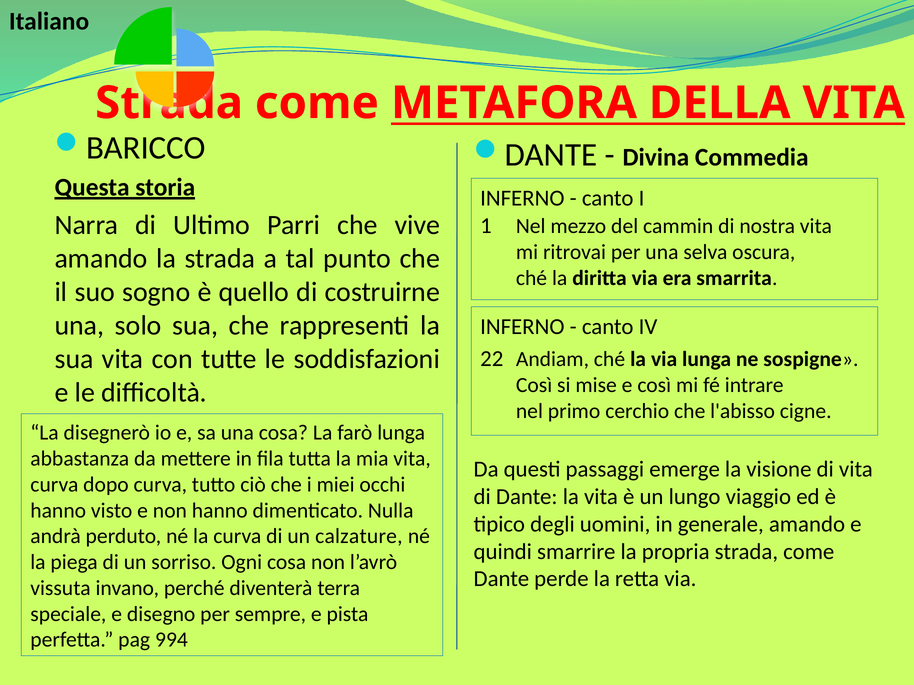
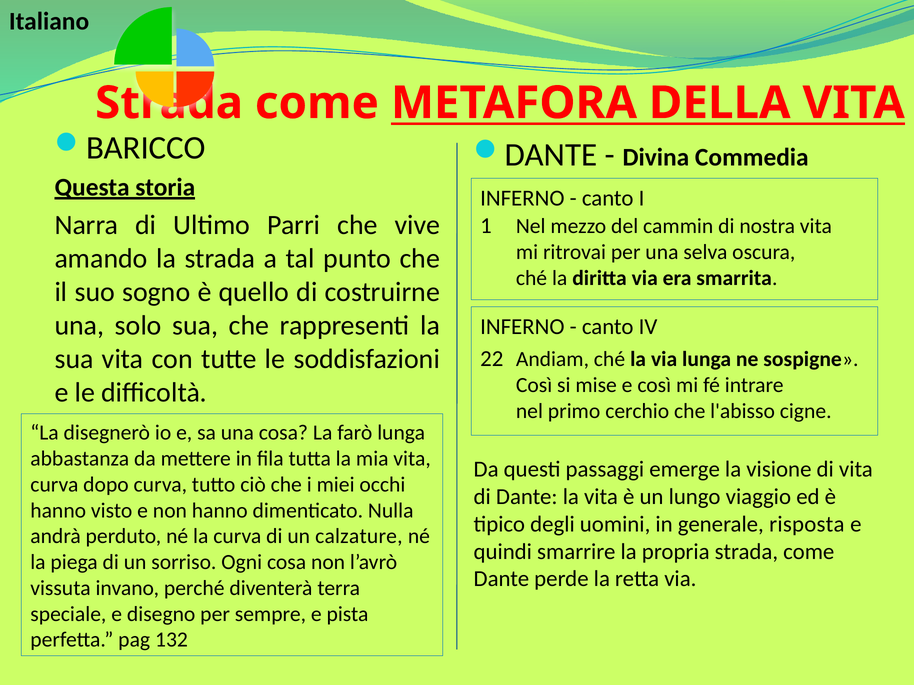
generale amando: amando -> risposta
994: 994 -> 132
